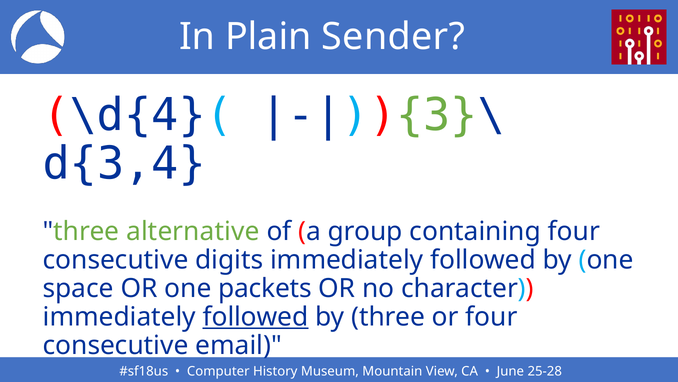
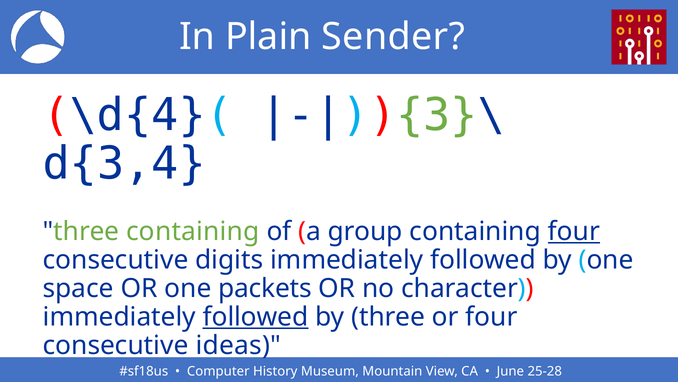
three alternative: alternative -> containing
four at (574, 231) underline: none -> present
email: email -> ideas
